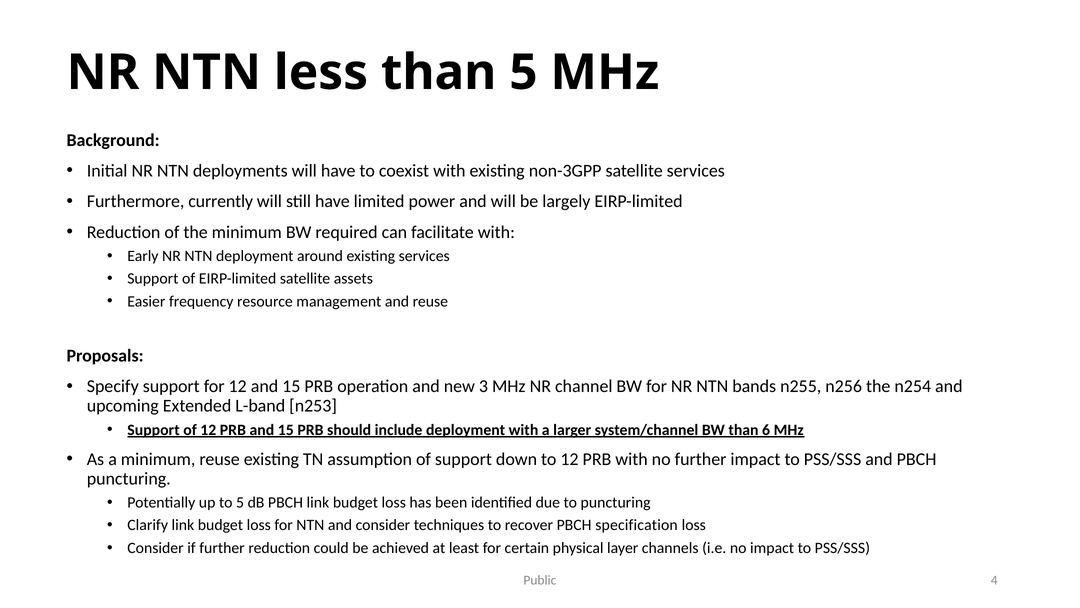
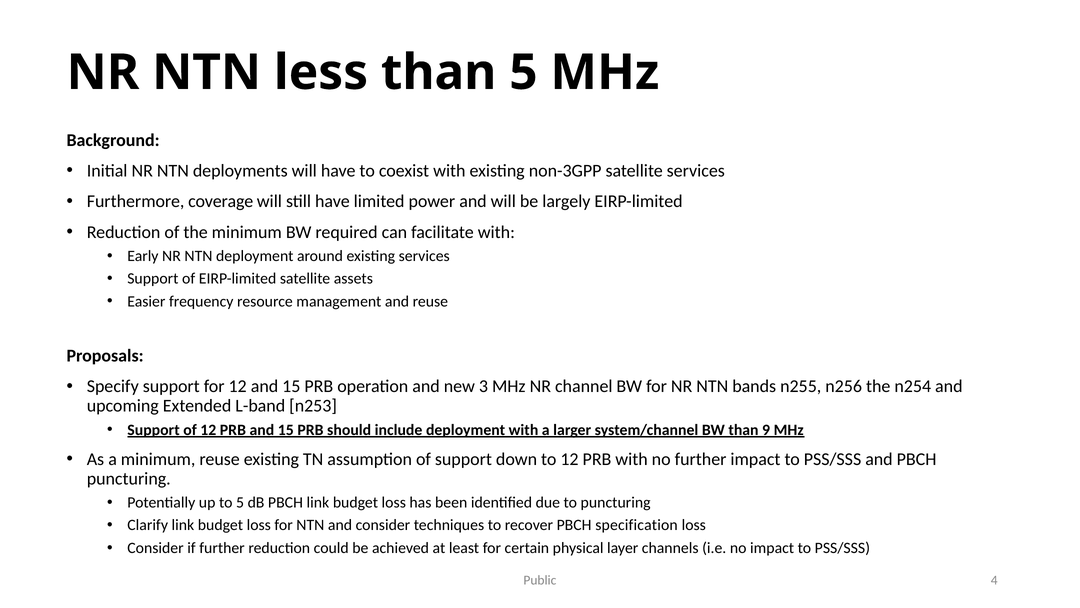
currently: currently -> coverage
6: 6 -> 9
